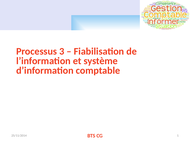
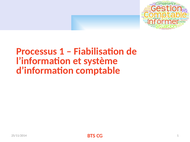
Processus 3: 3 -> 1
